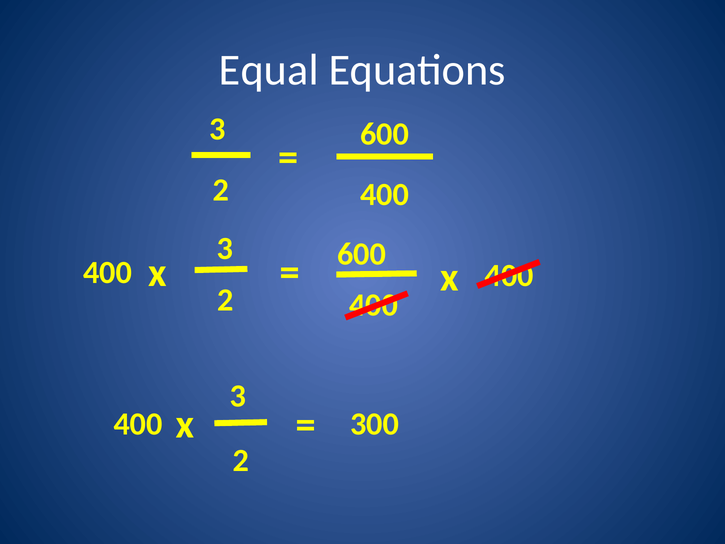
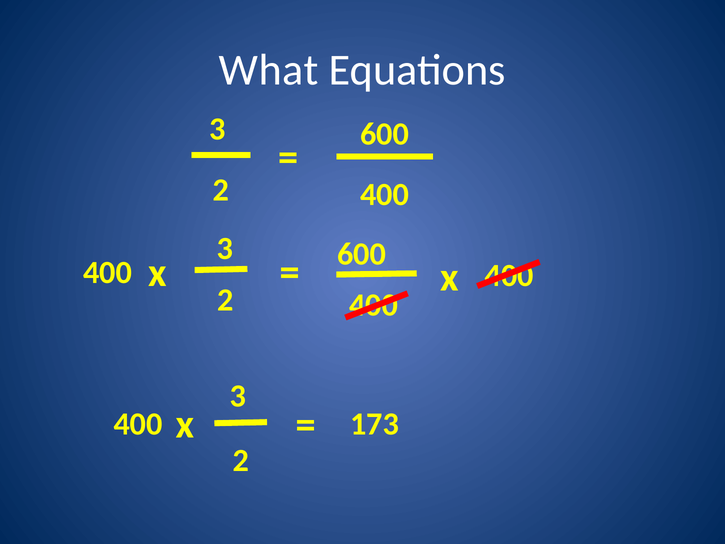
Equal: Equal -> What
300: 300 -> 173
